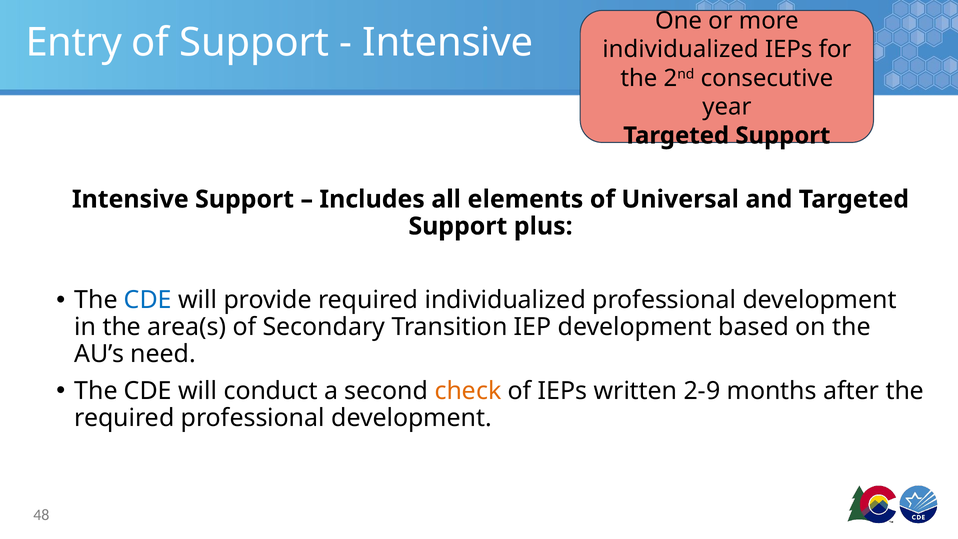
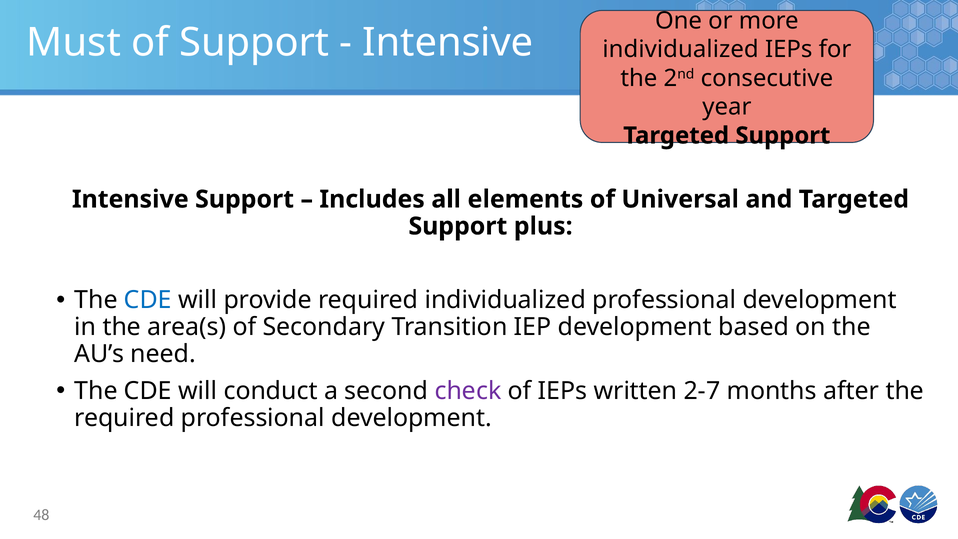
Entry: Entry -> Must
check colour: orange -> purple
2-9: 2-9 -> 2-7
